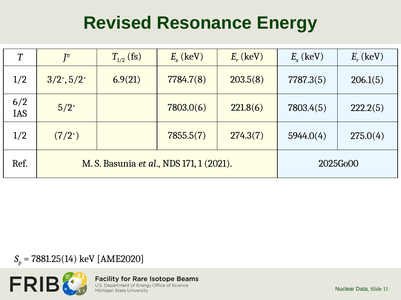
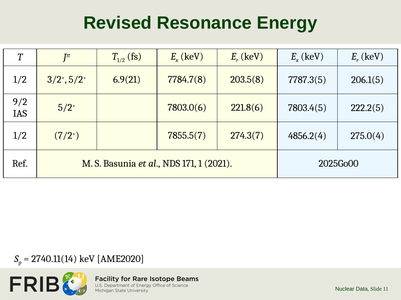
6/2: 6/2 -> 9/2
5944.0(4: 5944.0(4 -> 4856.2(4
7881.25(14: 7881.25(14 -> 2740.11(14
